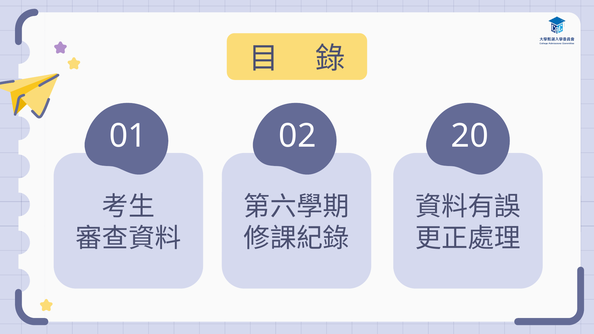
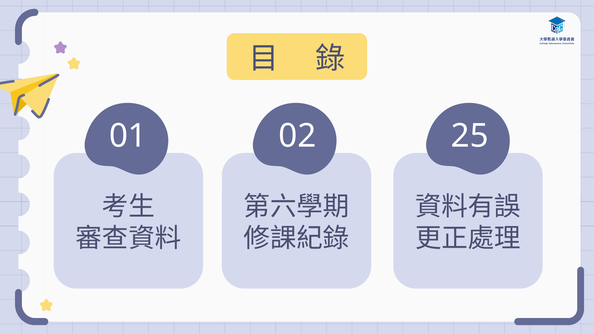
20: 20 -> 25
